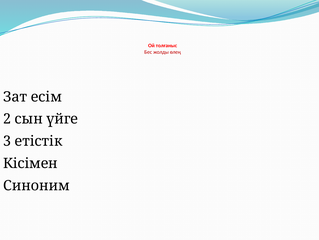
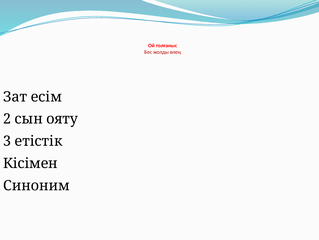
үйге: үйге -> ояту
